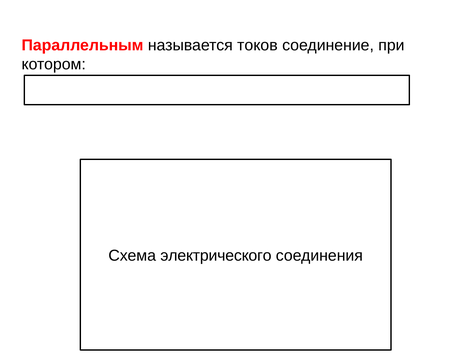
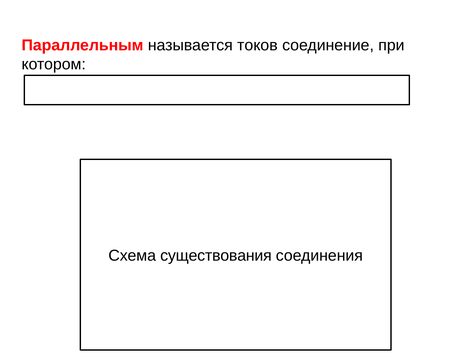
электрического: электрического -> существования
